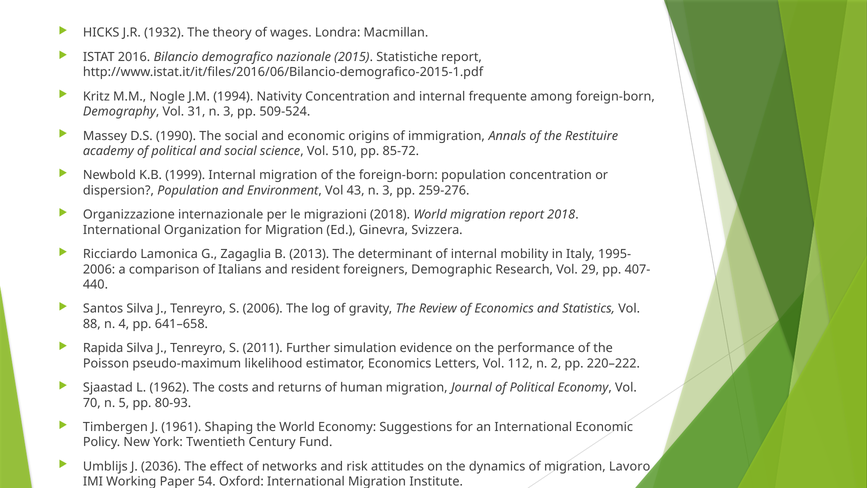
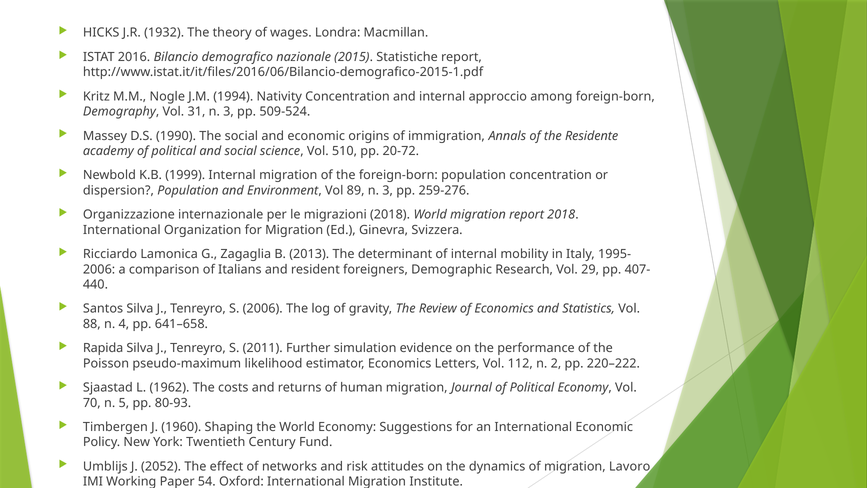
frequente: frequente -> approccio
Restituire: Restituire -> Residente
85-72: 85-72 -> 20-72
43: 43 -> 89
1961: 1961 -> 1960
2036: 2036 -> 2052
